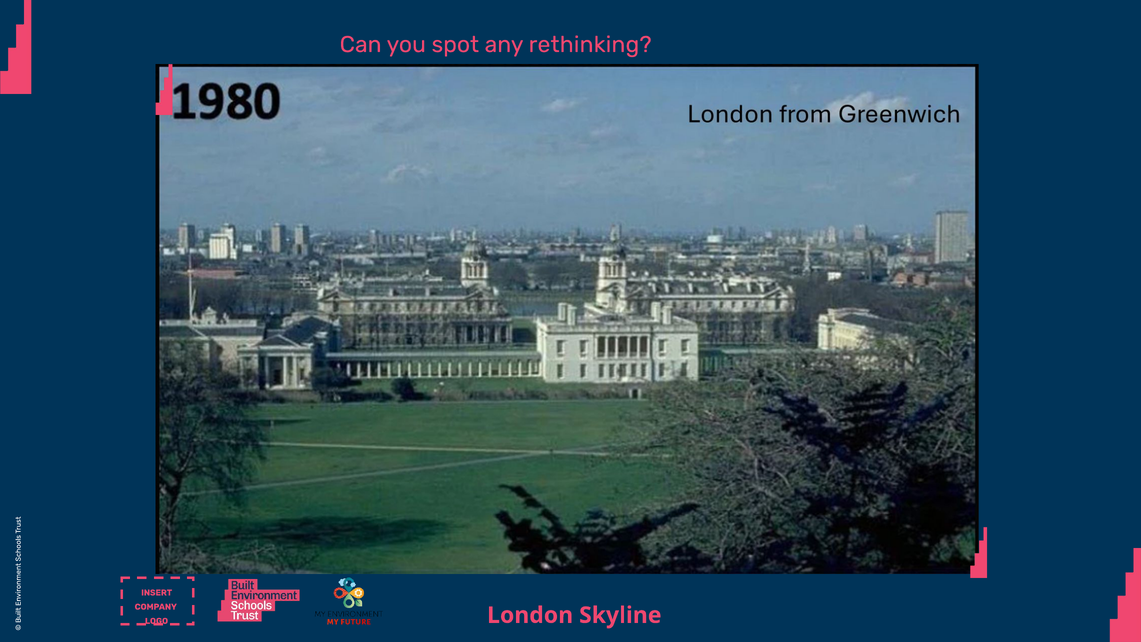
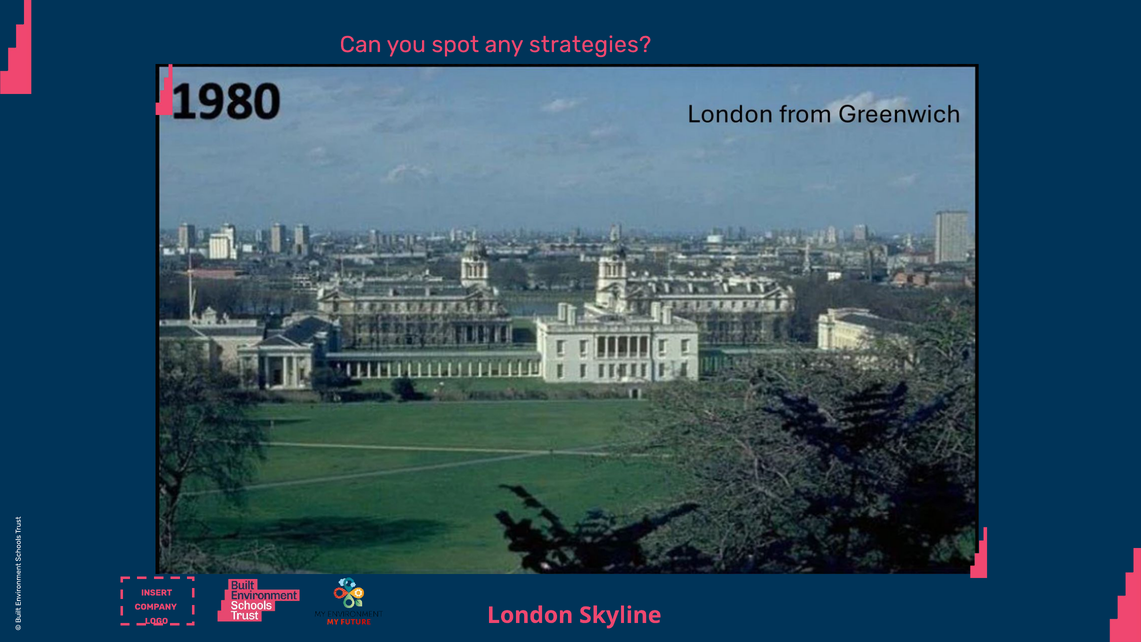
rethinking: rethinking -> strategies
